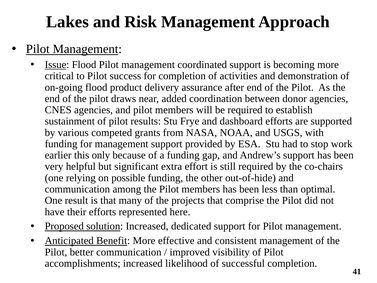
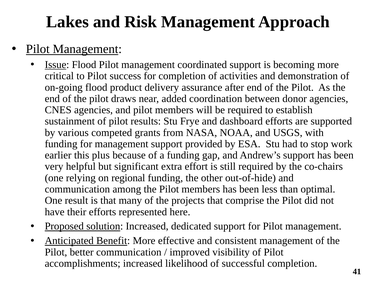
only: only -> plus
possible: possible -> regional
